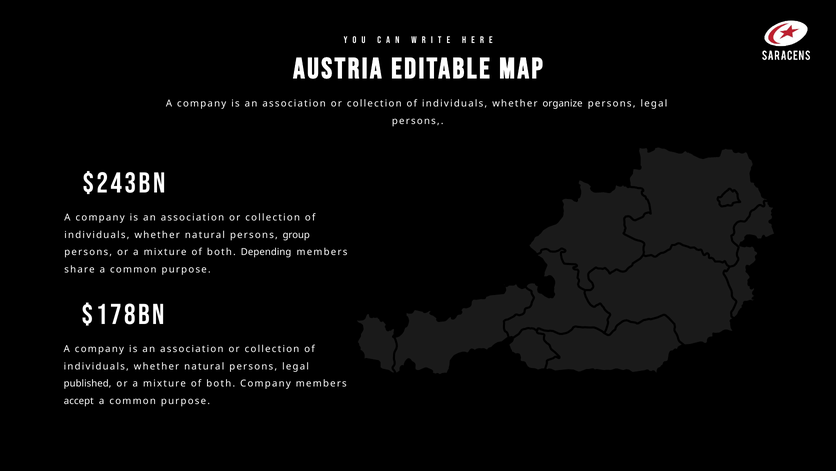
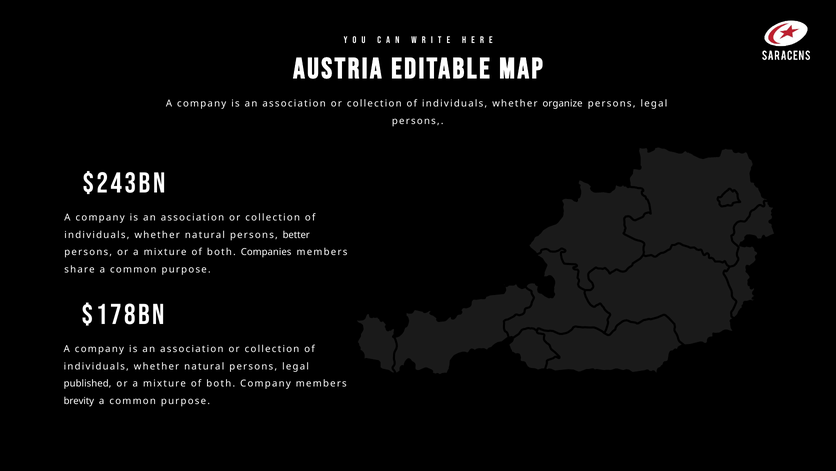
group: group -> better
Depending: Depending -> Companies
accept: accept -> brevity
